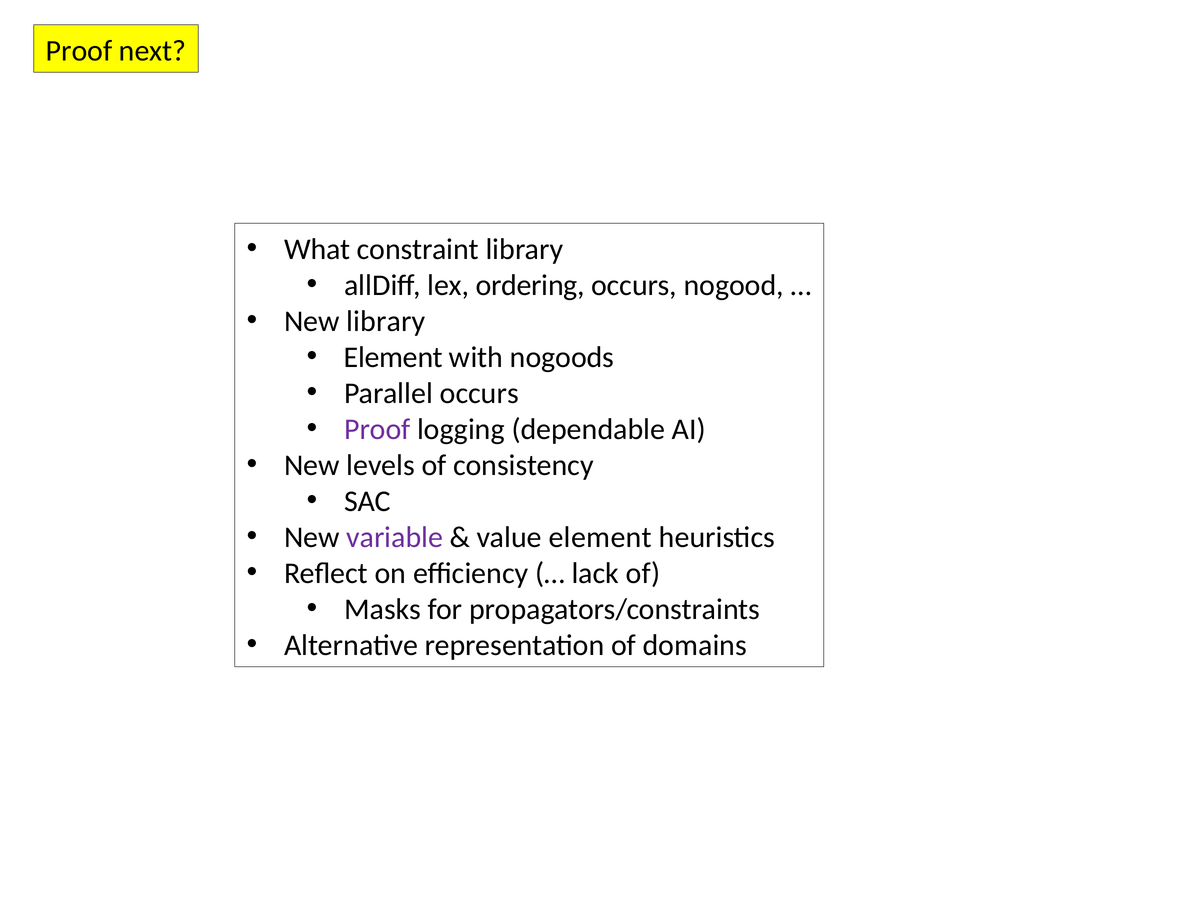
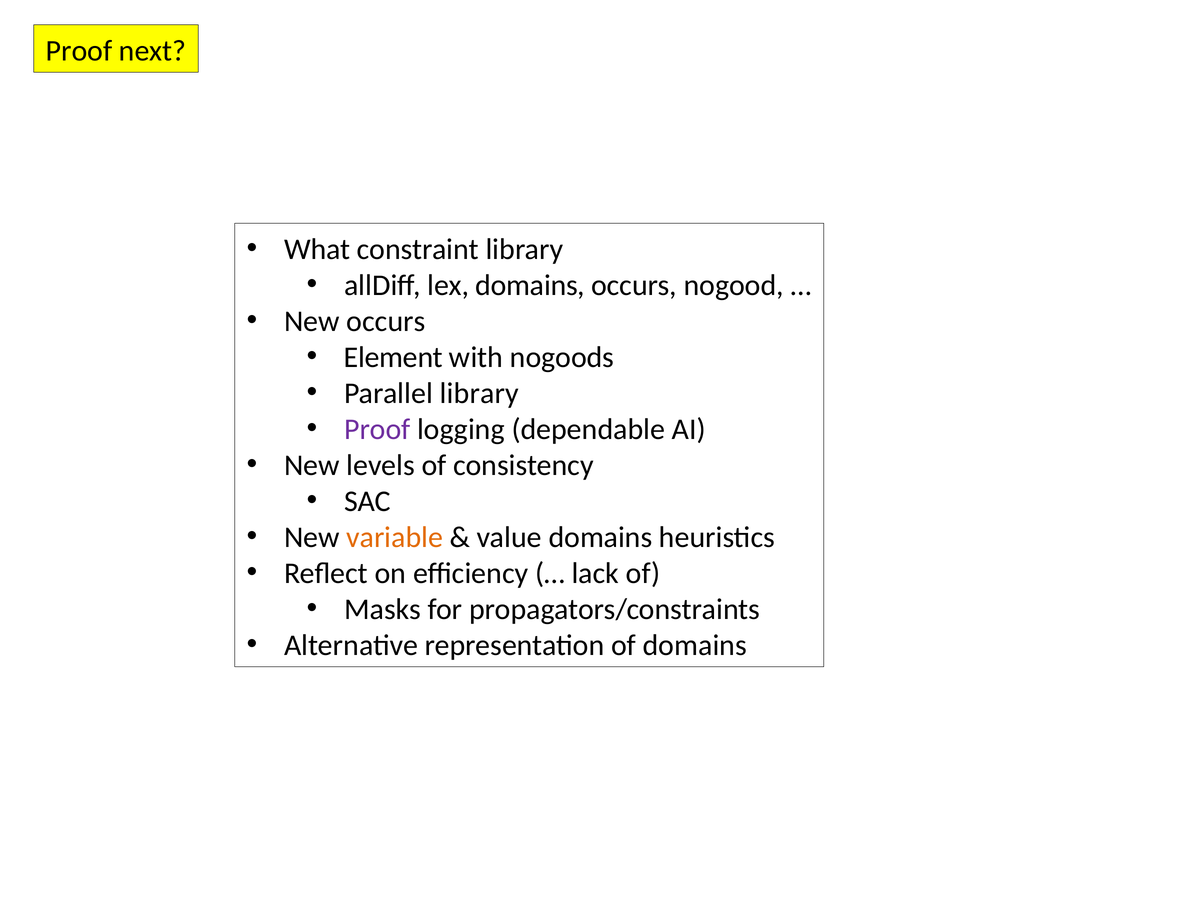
lex ordering: ordering -> domains
New library: library -> occurs
Parallel occurs: occurs -> library
variable colour: purple -> orange
value element: element -> domains
